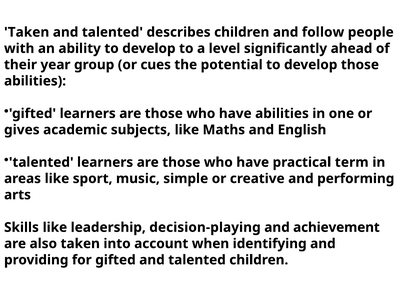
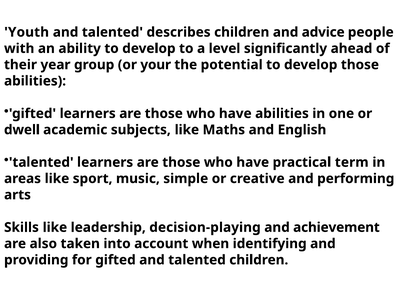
Taken at (27, 32): Taken -> Youth
follow: follow -> advice
cues: cues -> your
gives: gives -> dwell
